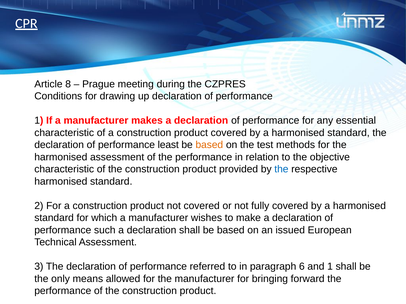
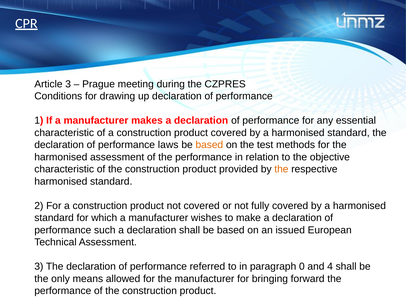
Article 8: 8 -> 3
least: least -> laws
the at (281, 170) colour: blue -> orange
6: 6 -> 0
and 1: 1 -> 4
